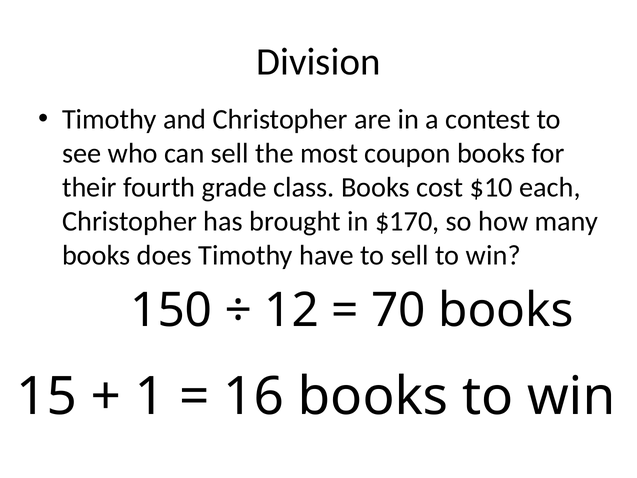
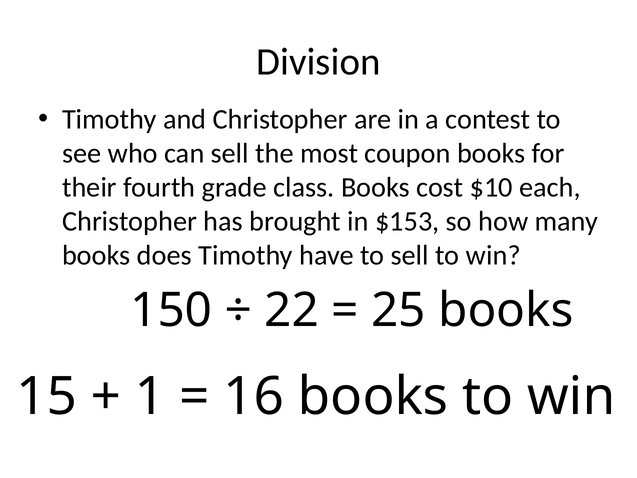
$170: $170 -> $153
12: 12 -> 22
70: 70 -> 25
